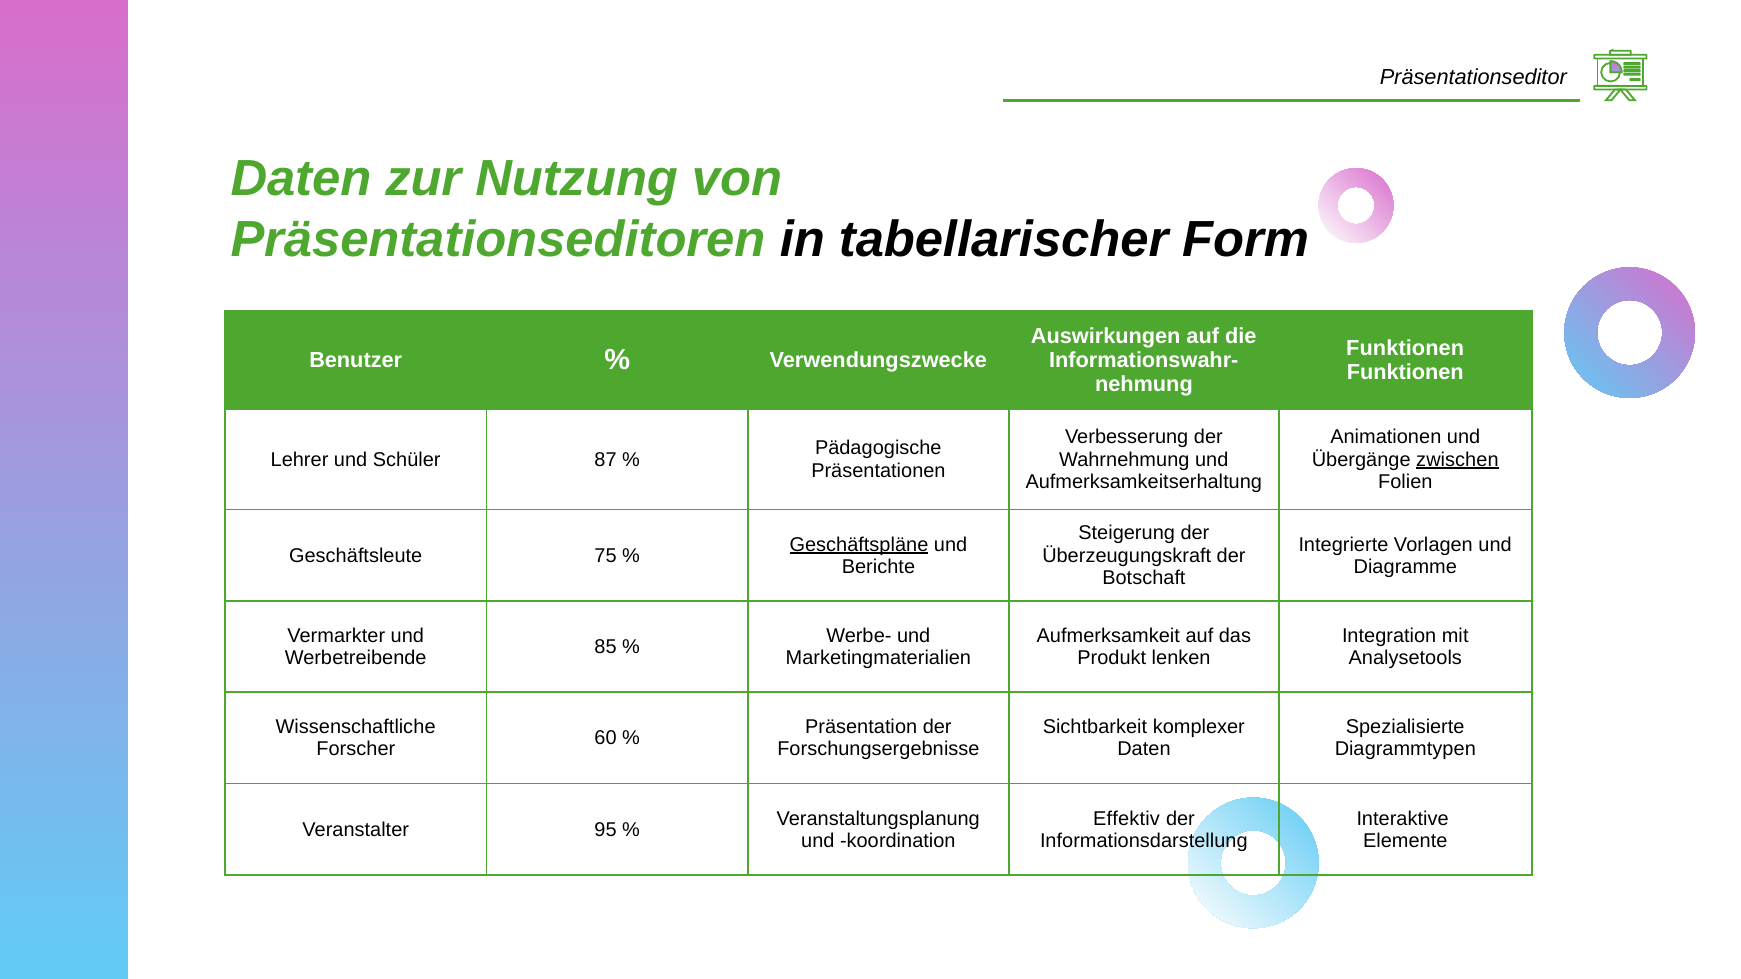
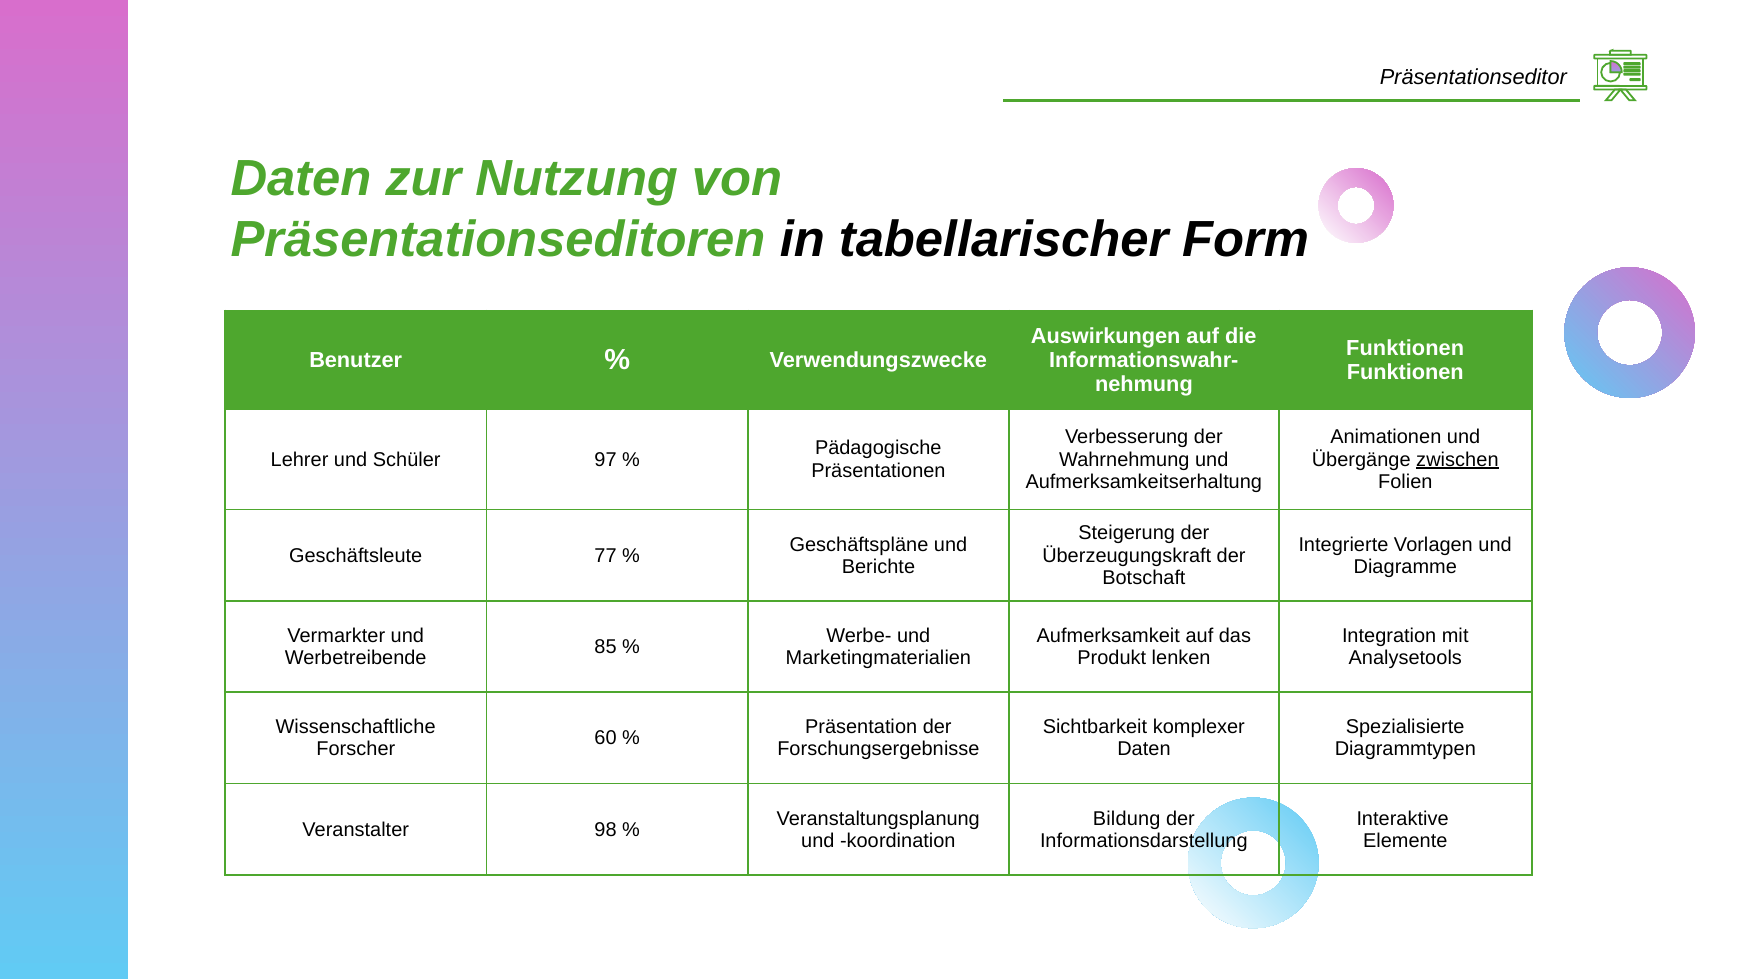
87: 87 -> 97
Geschäftspläne underline: present -> none
75: 75 -> 77
Effektiv: Effektiv -> Bildung
95: 95 -> 98
